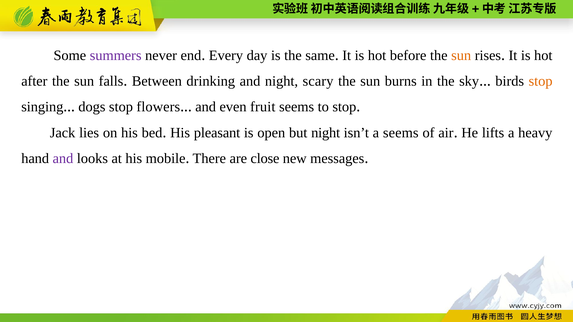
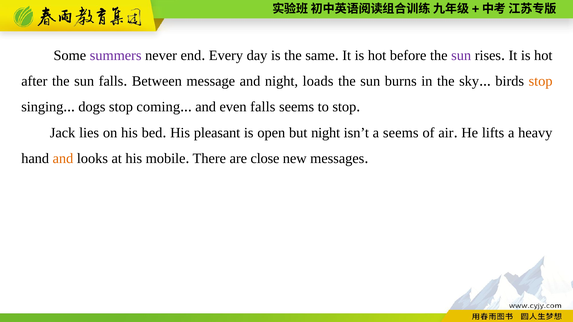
sun at (461, 55) colour: orange -> purple
drinking: drinking -> message
scary: scary -> loads
flowers: flowers -> coming
even fruit: fruit -> falls
and at (63, 159) colour: purple -> orange
